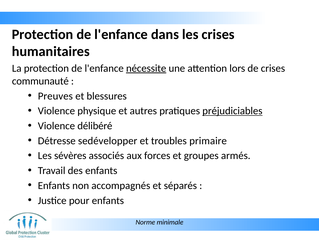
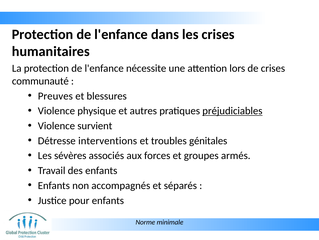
nécessite underline: present -> none
délibéré: délibéré -> survient
sedévelopper: sedévelopper -> interventions
primaire: primaire -> génitales
